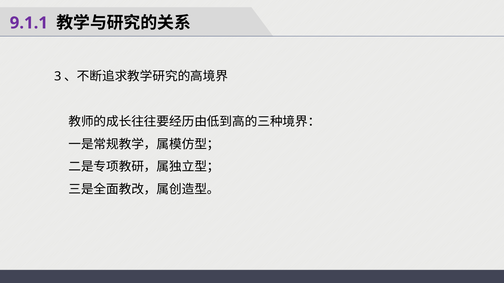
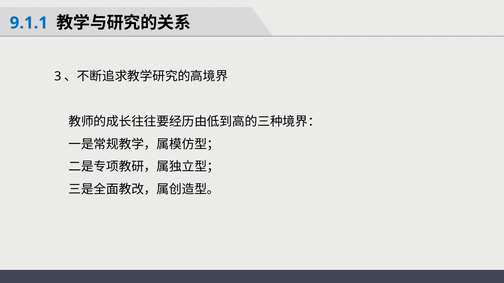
9.1.1 colour: purple -> blue
